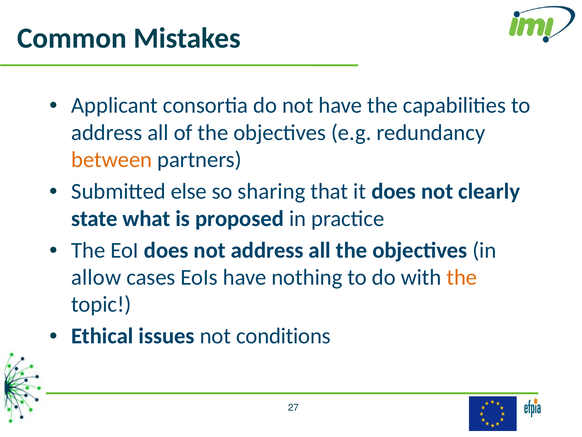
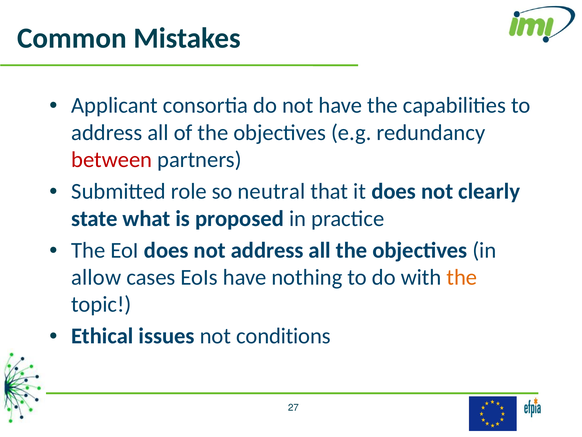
between colour: orange -> red
else: else -> role
sharing: sharing -> neutral
